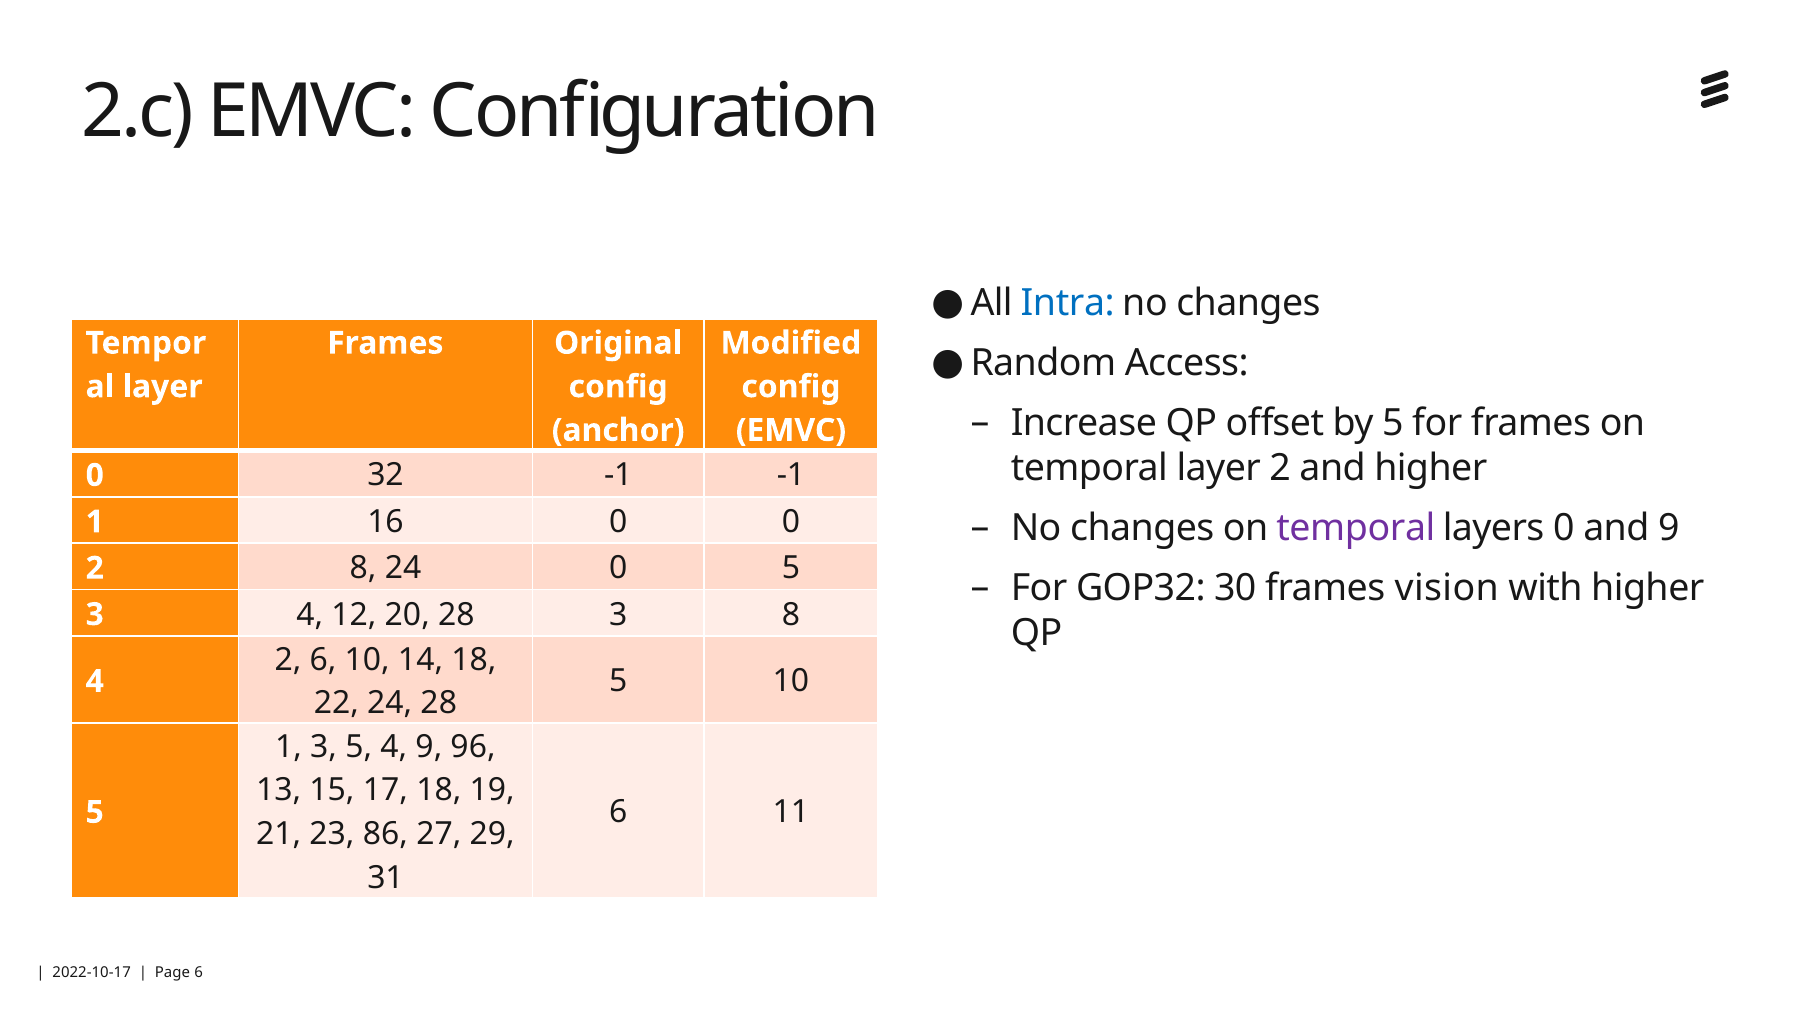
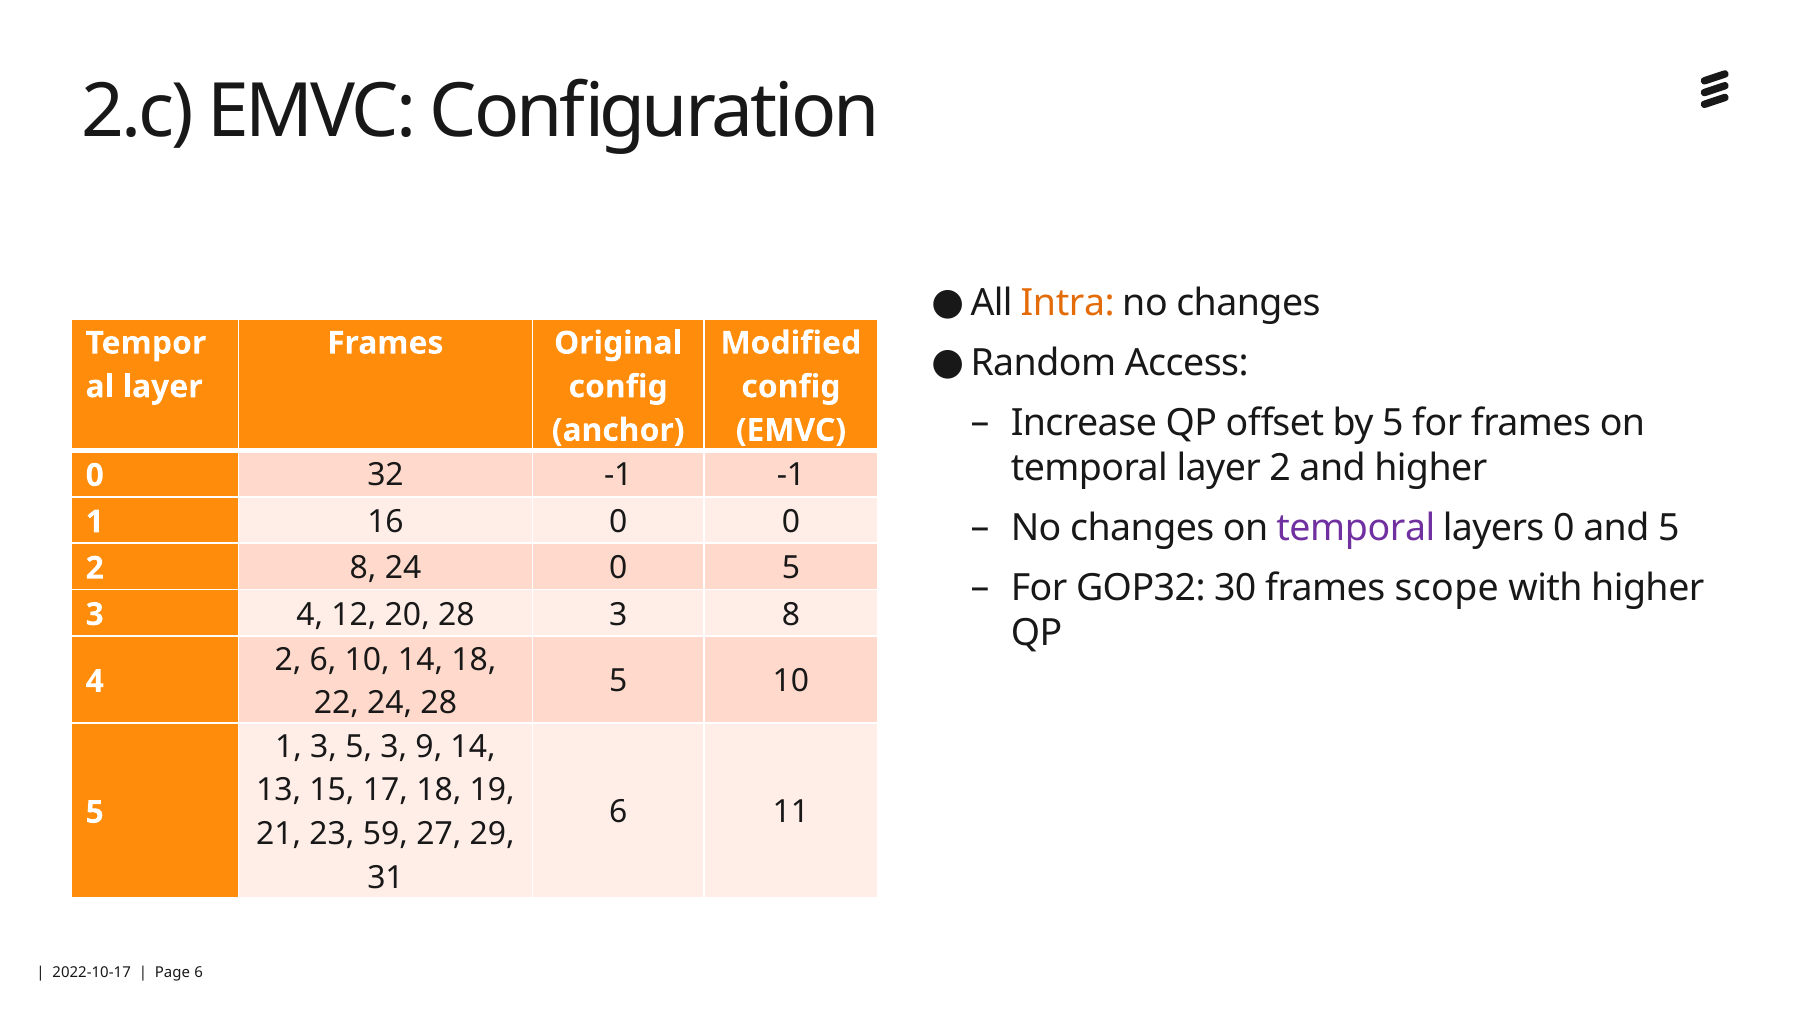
Intra colour: blue -> orange
and 9: 9 -> 5
vision: vision -> scope
3 5 4: 4 -> 3
9 96: 96 -> 14
86: 86 -> 59
